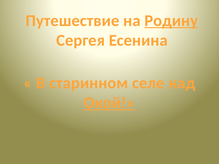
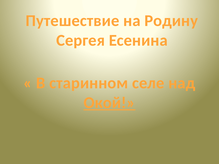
Родину underline: present -> none
